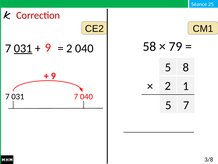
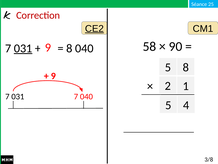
CE2 underline: none -> present
79: 79 -> 90
2 at (69, 48): 2 -> 8
5 7: 7 -> 4
